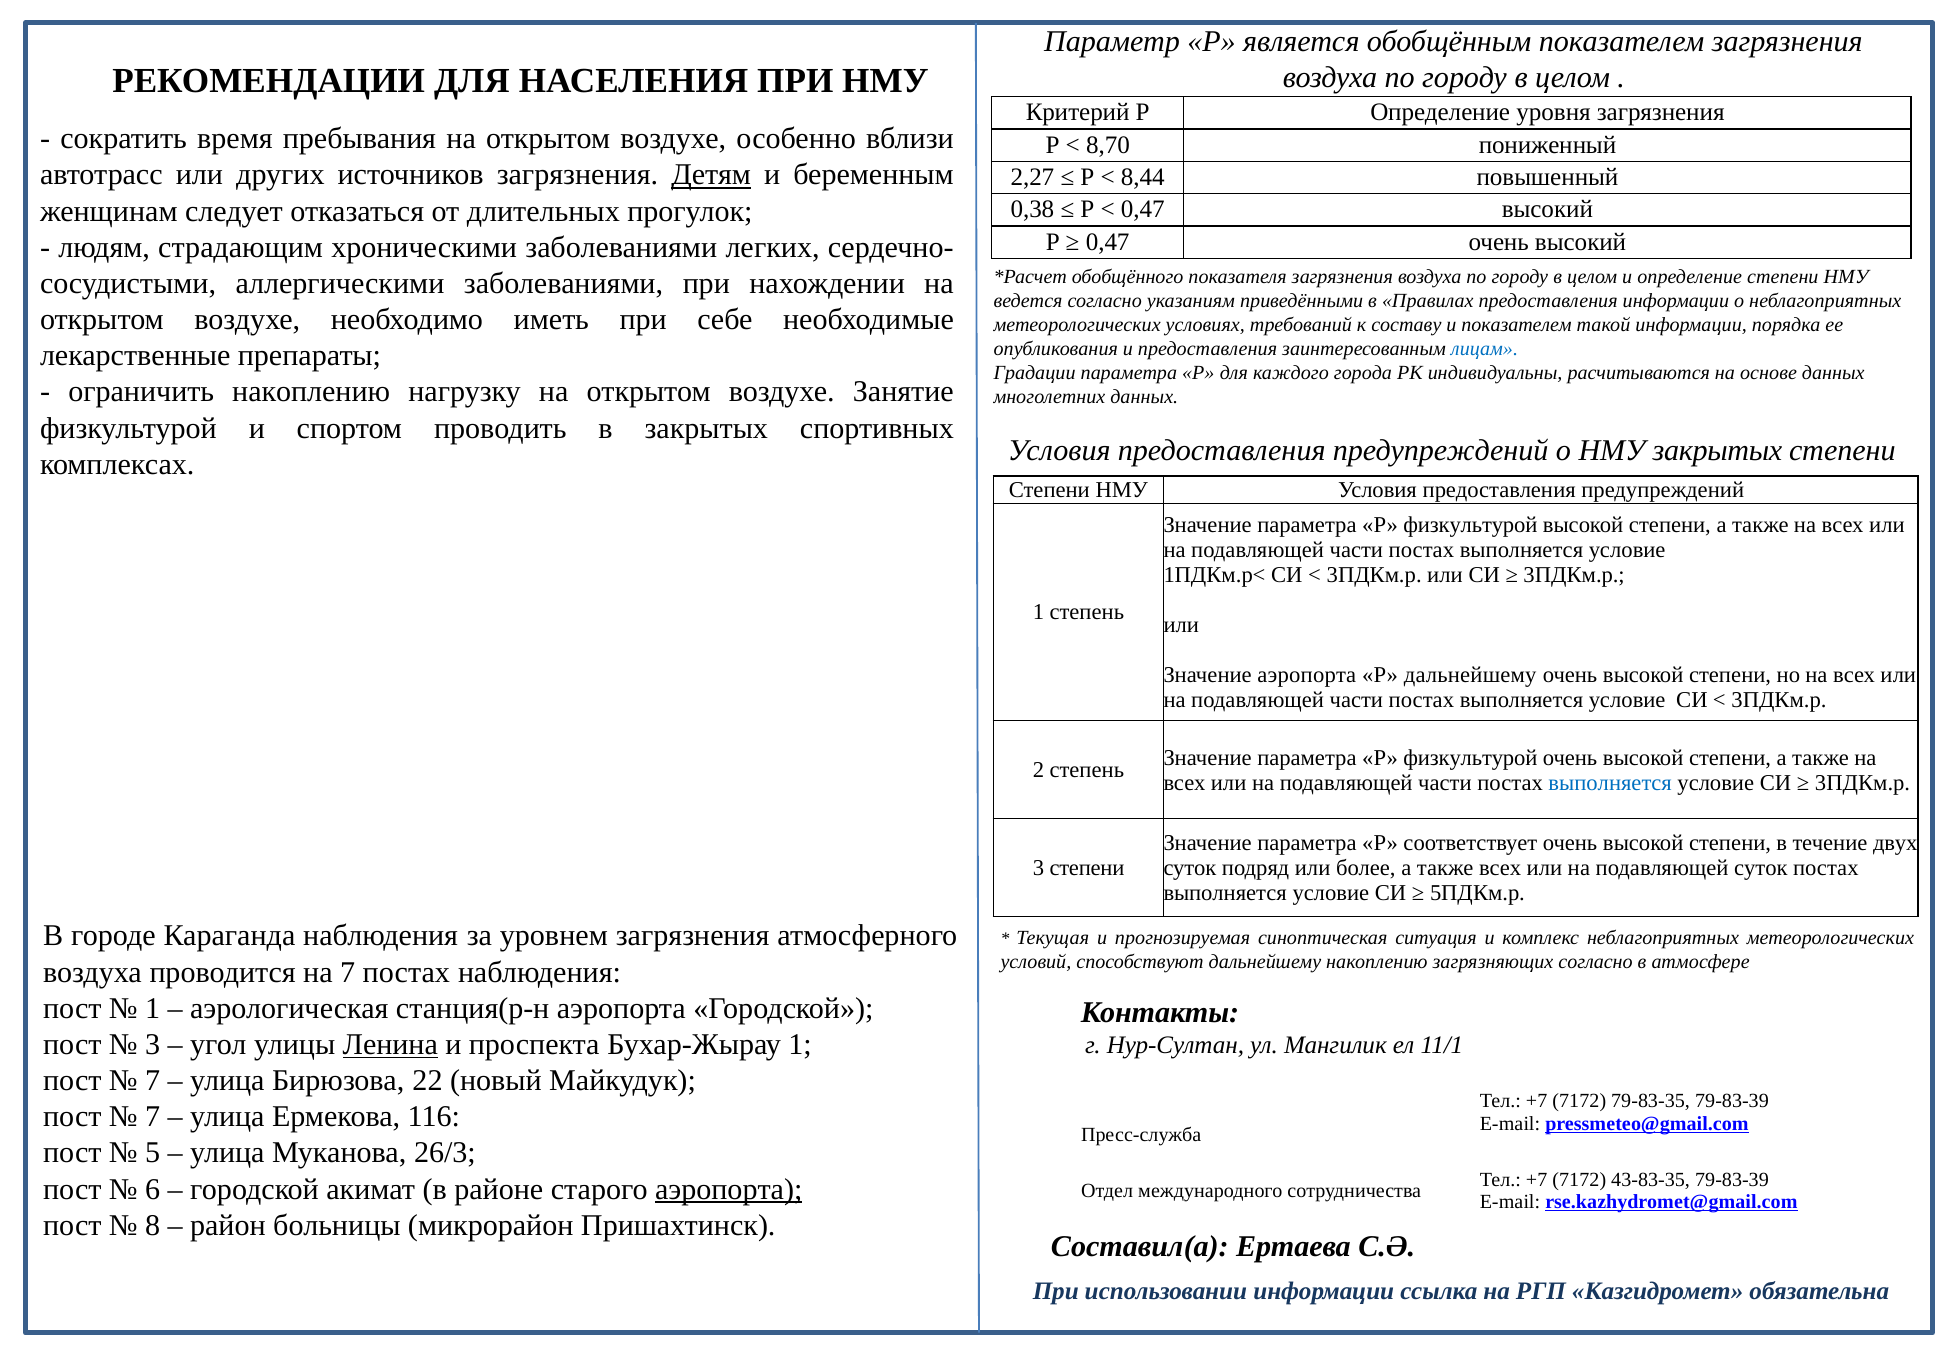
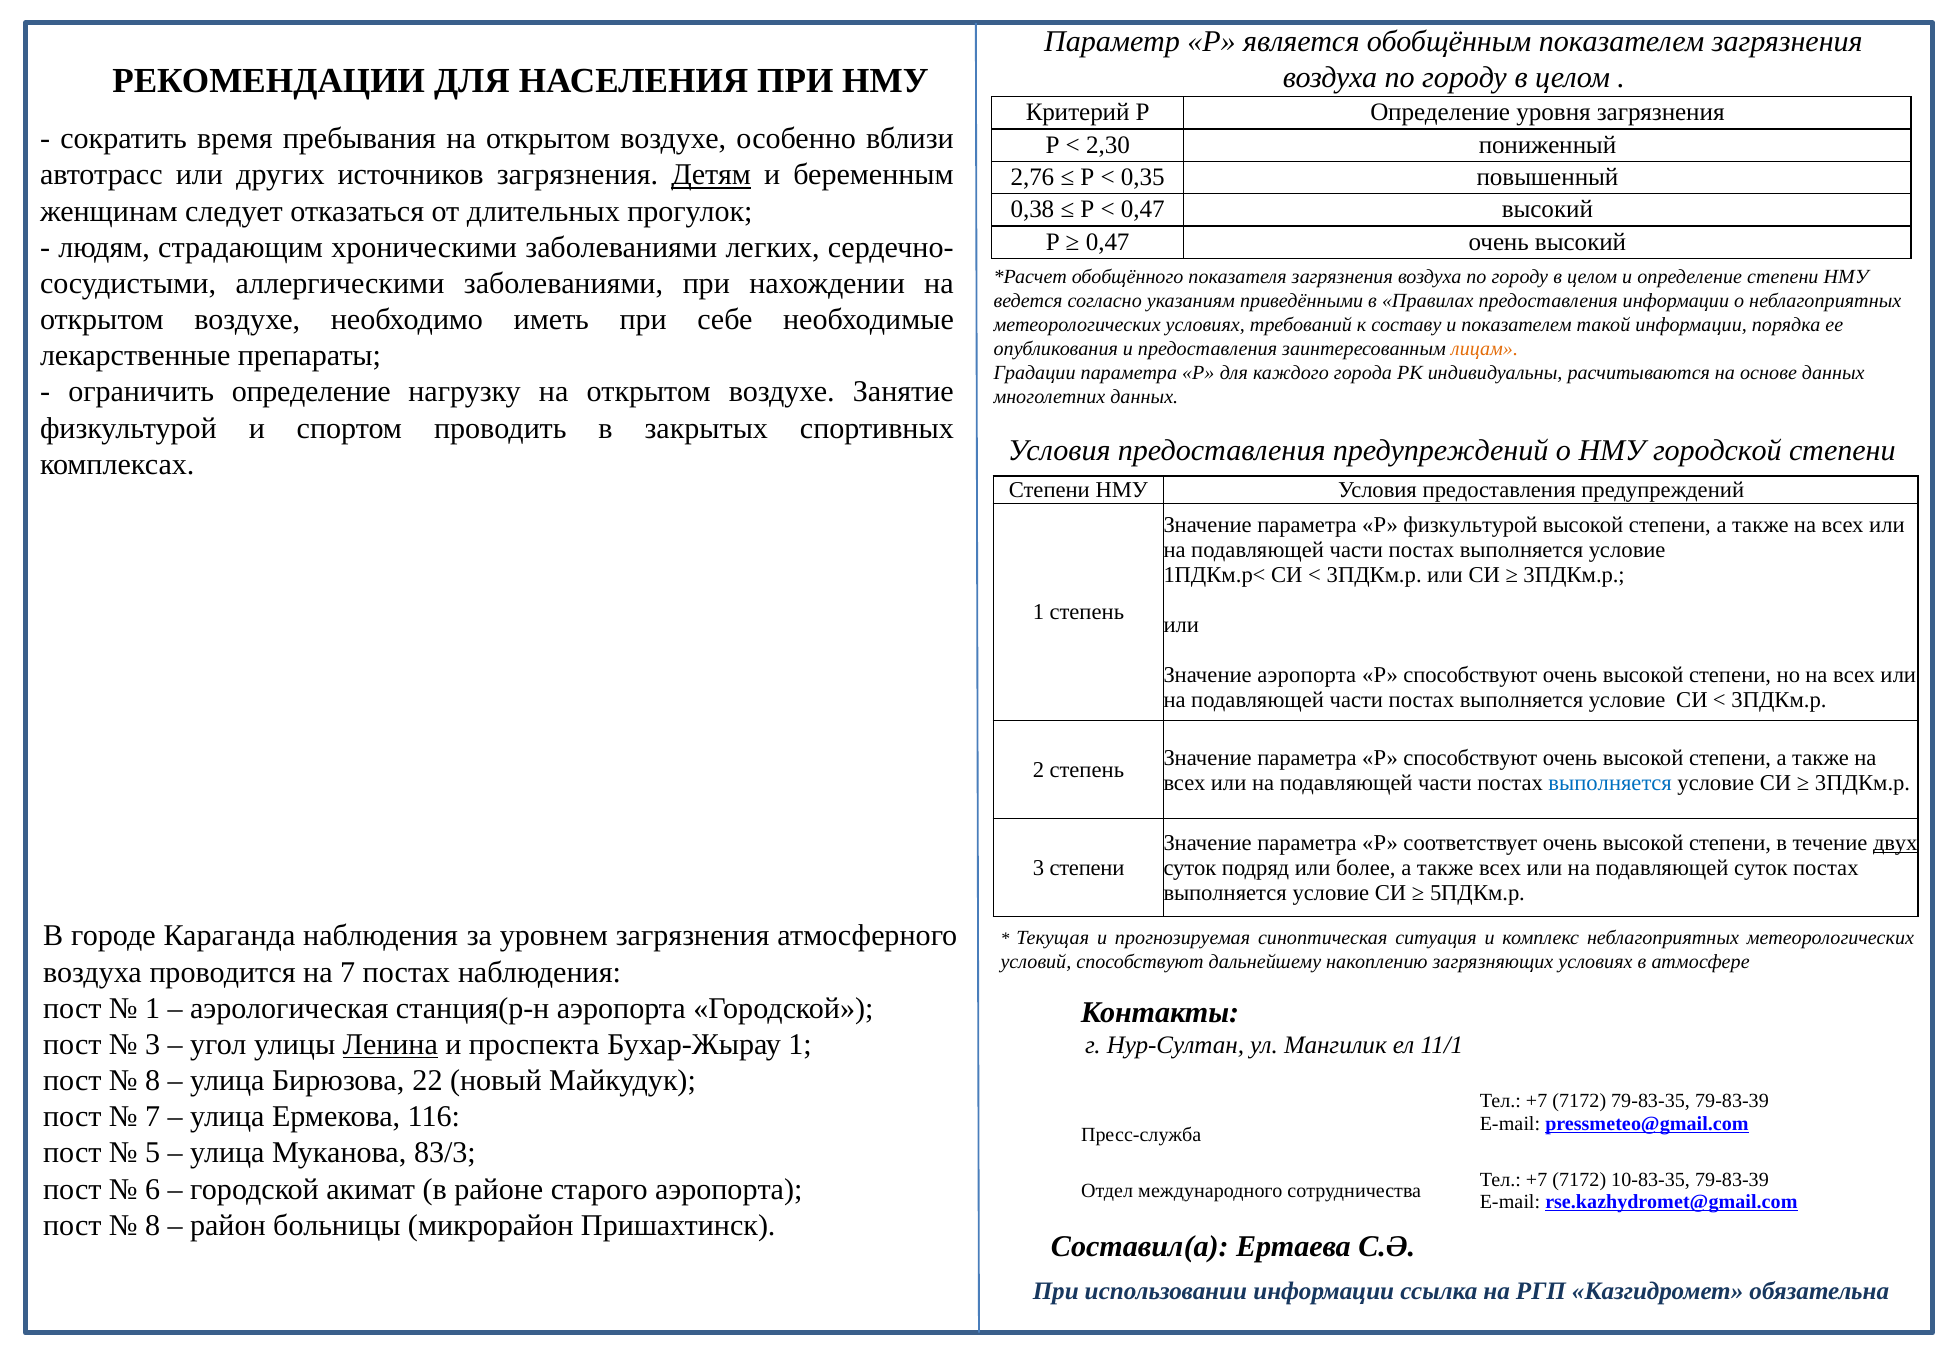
8,70: 8,70 -> 2,30
2,27: 2,27 -> 2,76
8,44: 8,44 -> 0,35
лицам colour: blue -> orange
ограничить накоплению: накоплению -> определение
НМУ закрытых: закрытых -> городской
дальнейшему at (1470, 675): дальнейшему -> способствуют
физкультурой at (1470, 757): физкультурой -> способствуют
двух underline: none -> present
загрязняющих согласно: согласно -> условиях
7 at (153, 1080): 7 -> 8
26/3: 26/3 -> 83/3
43-83-35: 43-83-35 -> 10-83-35
аэропорта at (729, 1189) underline: present -> none
